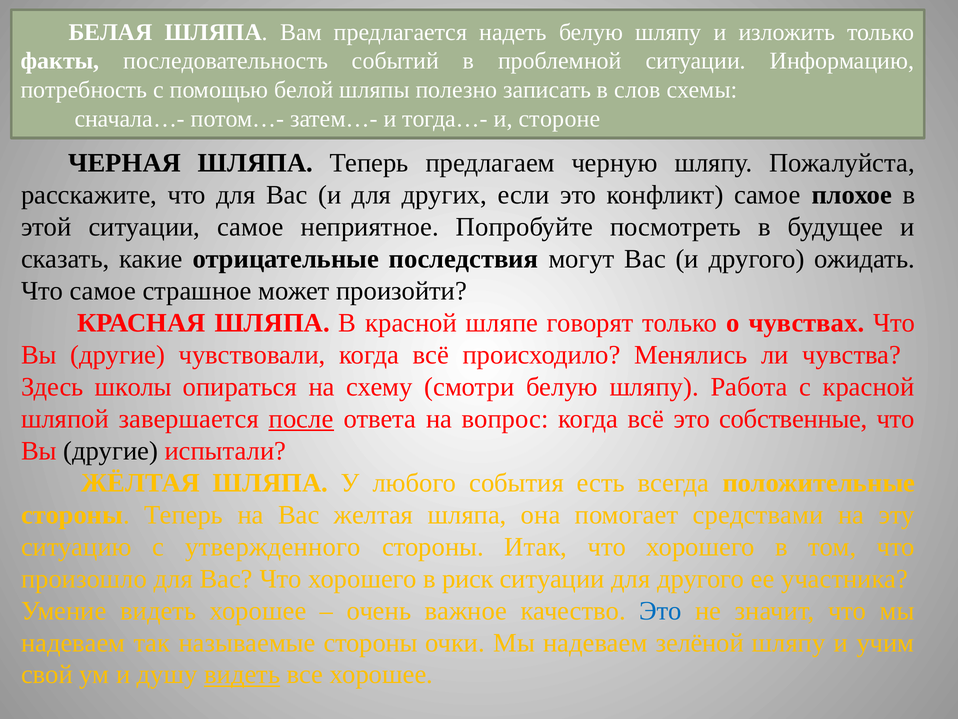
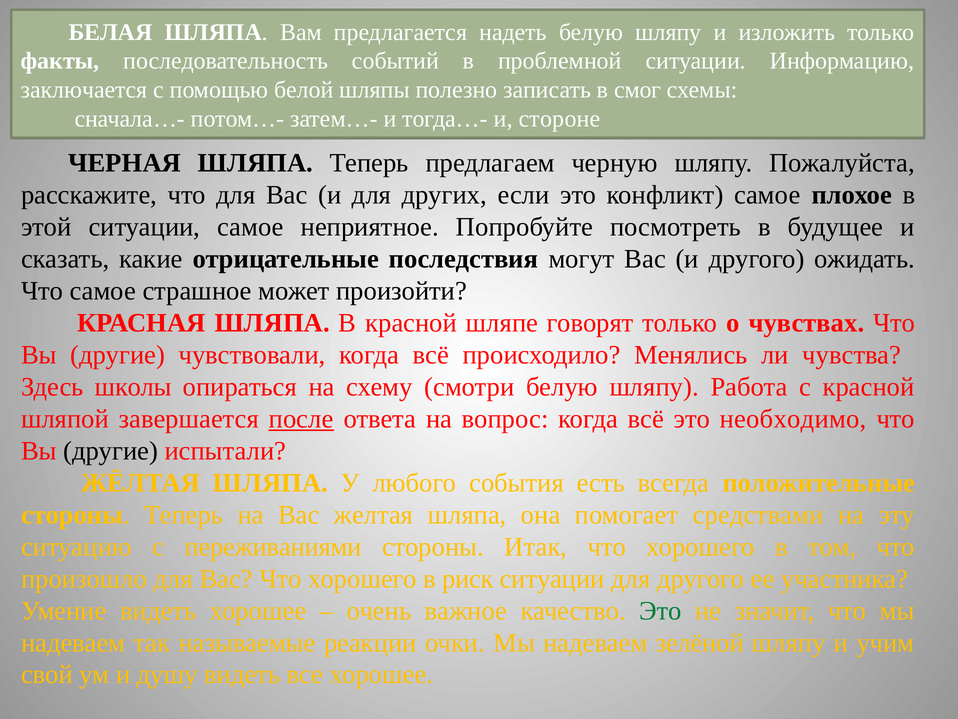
потребность: потребность -> заключается
слов: слов -> смог
собственные: собственные -> необходимо
утвержденного: утвержденного -> переживаниями
Это at (661, 610) colour: blue -> green
называемые стороны: стороны -> реакции
видеть at (242, 674) underline: present -> none
